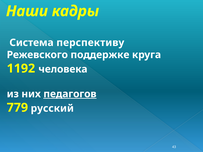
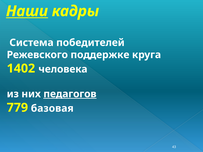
Наши underline: none -> present
перспективу: перспективу -> победителей
1192: 1192 -> 1402
русский: русский -> базовая
